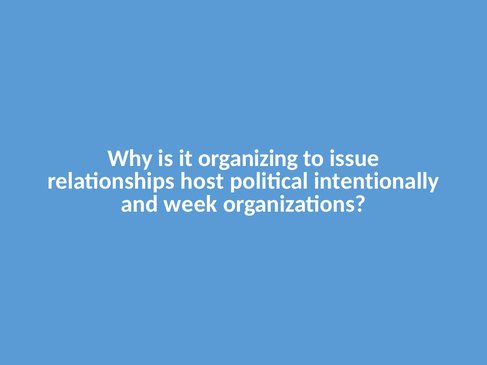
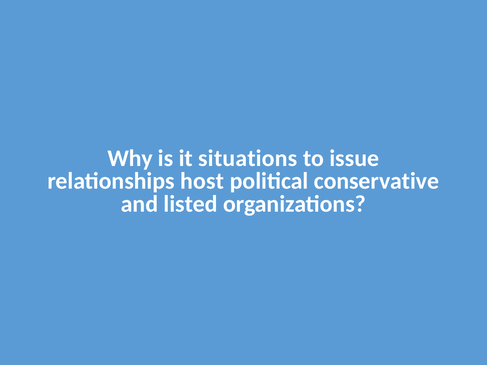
organizing: organizing -> situations
intentionally: intentionally -> conservative
week: week -> listed
